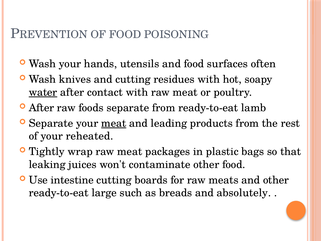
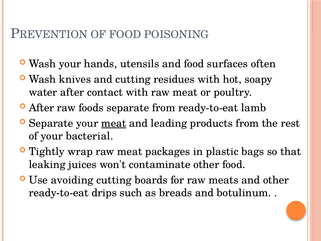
water underline: present -> none
reheated: reheated -> bacterial
intestine: intestine -> avoiding
large: large -> drips
absolutely: absolutely -> botulinum
